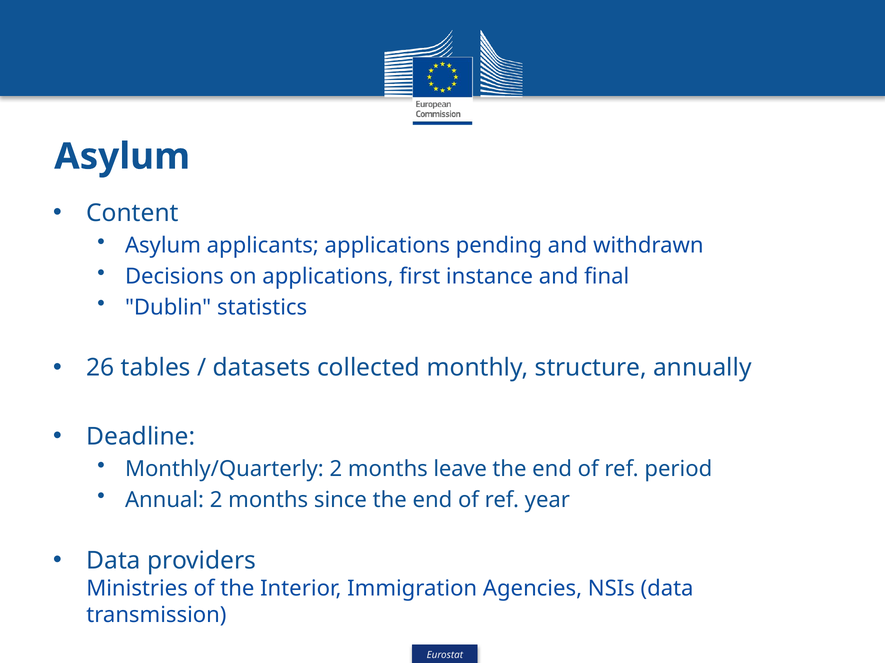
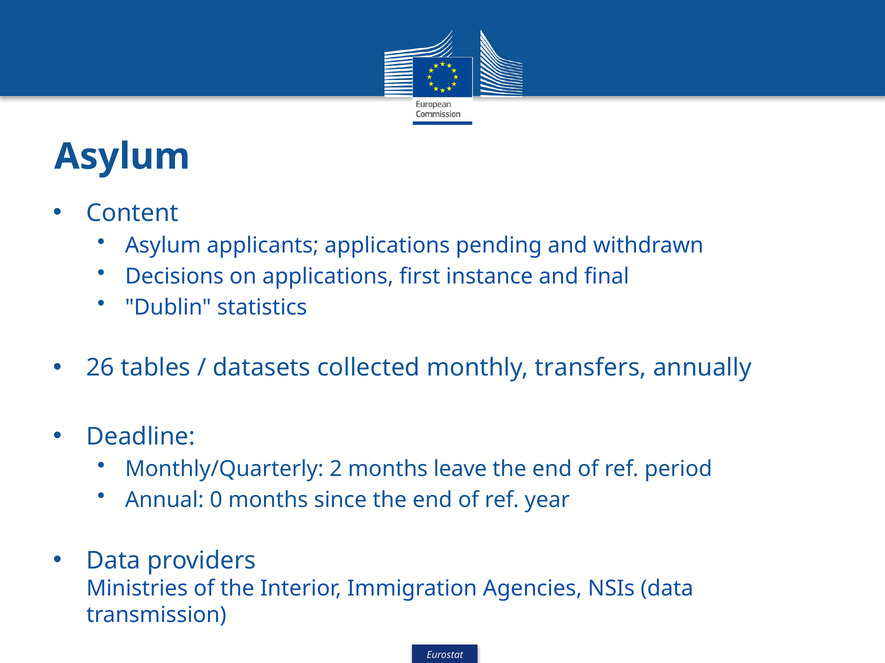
structure: structure -> transfers
Annual 2: 2 -> 0
